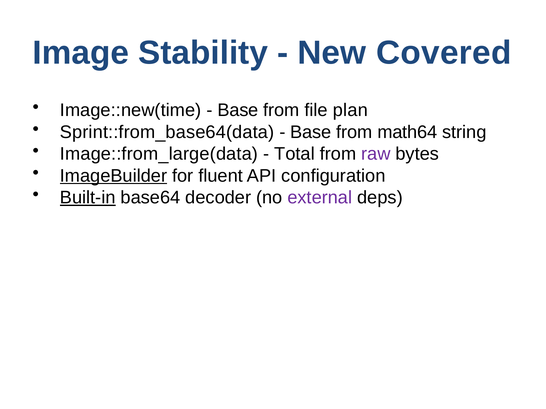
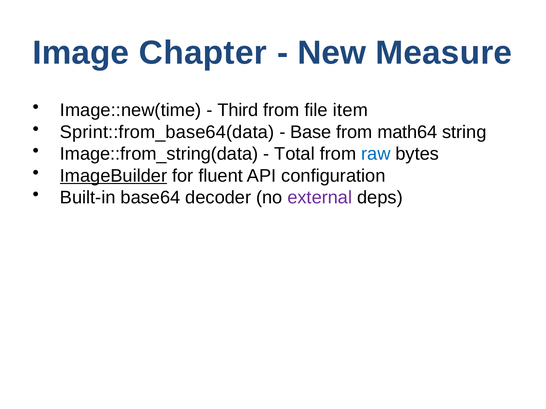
Stability: Stability -> Chapter
Covered: Covered -> Measure
Base at (238, 110): Base -> Third
plan: plan -> item
Image::from_large(data: Image::from_large(data -> Image::from_string(data
raw colour: purple -> blue
Built-in underline: present -> none
